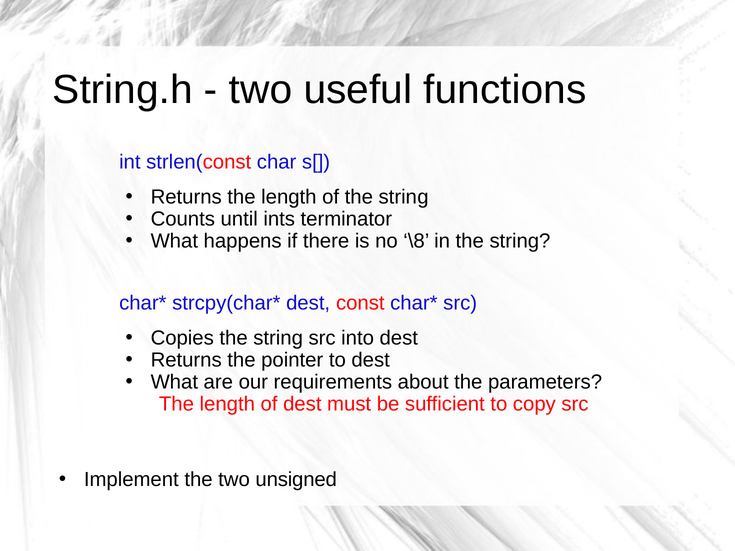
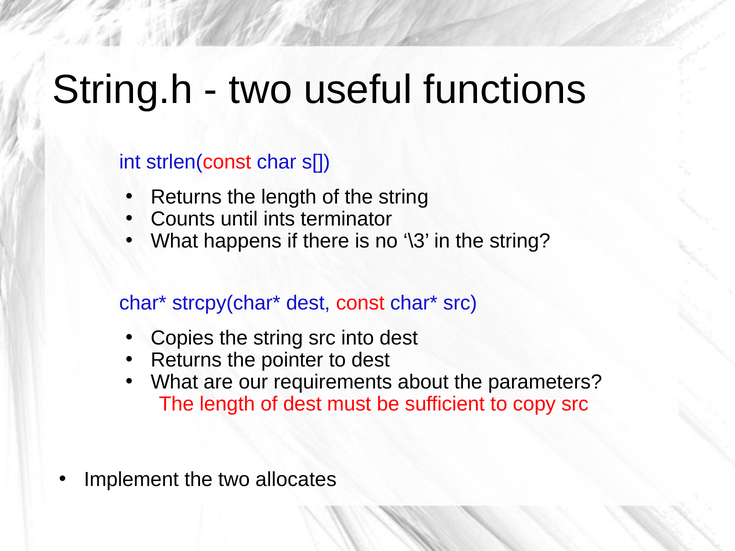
\8: \8 -> \3
unsigned: unsigned -> allocates
